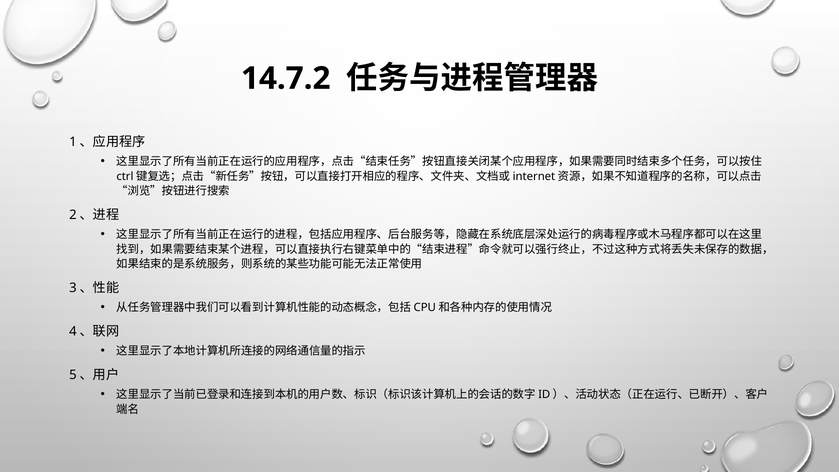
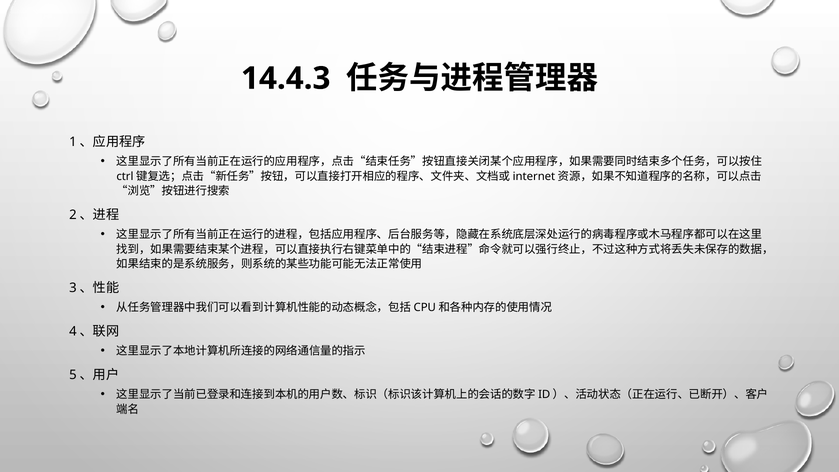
14.7.2: 14.7.2 -> 14.4.3
